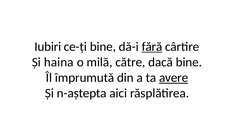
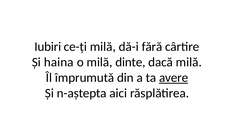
ce-ți bine: bine -> milă
fără underline: present -> none
către: către -> dinte
dacă bine: bine -> milă
